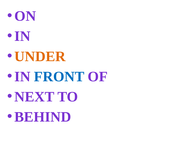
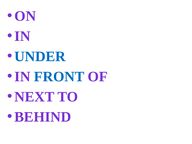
UNDER colour: orange -> blue
